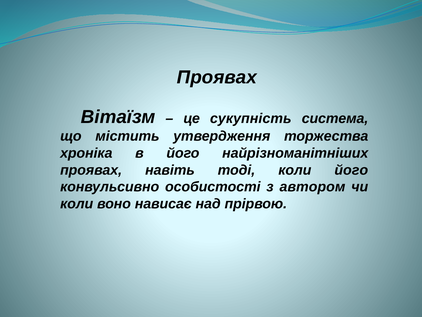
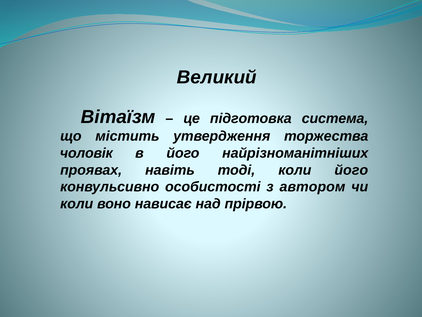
Проявах at (217, 77): Проявах -> Великий
сукупність: сукупність -> підготовка
хроніка: хроніка -> чоловік
